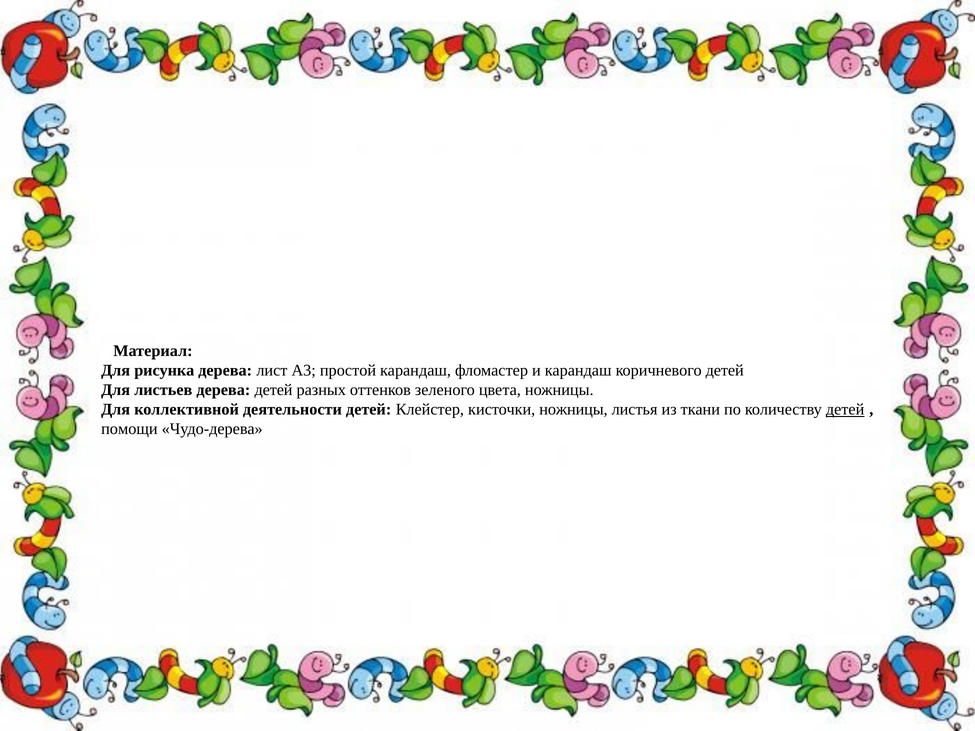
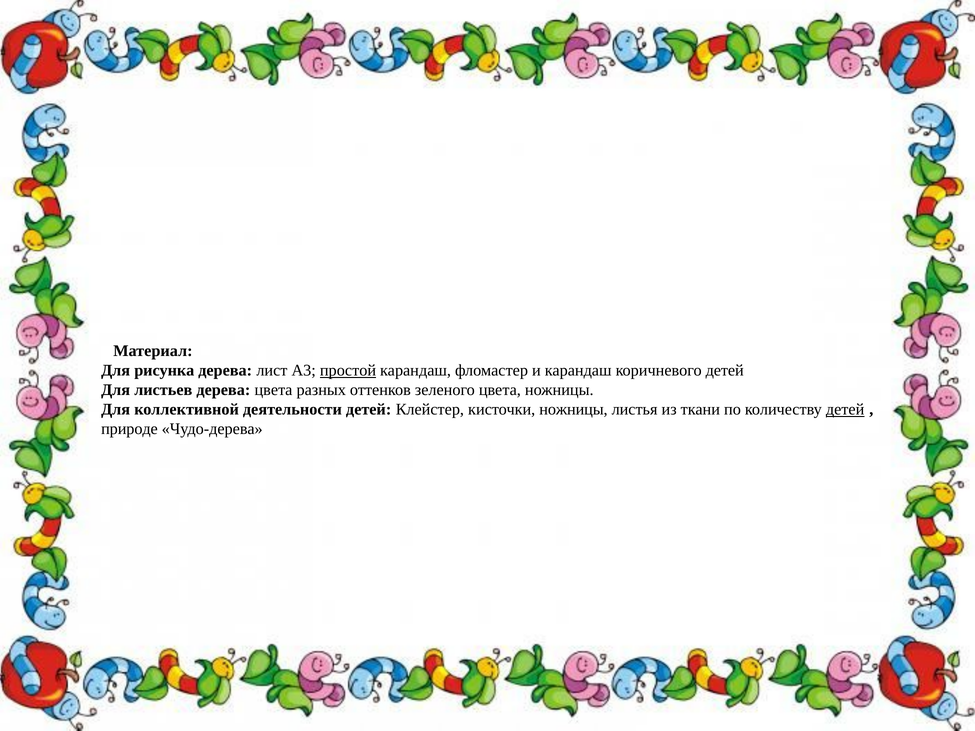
простой underline: none -> present
дерева детей: детей -> цвета
помощи: помощи -> природе
